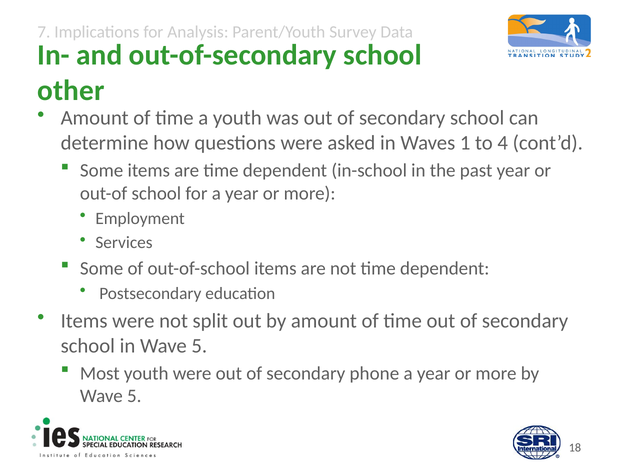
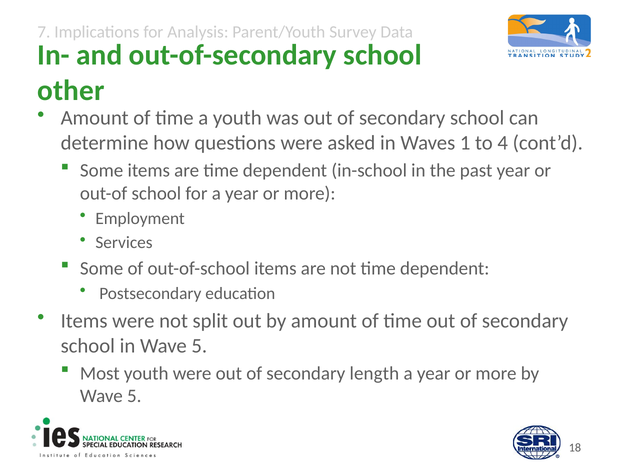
phone: phone -> length
